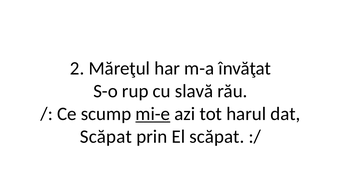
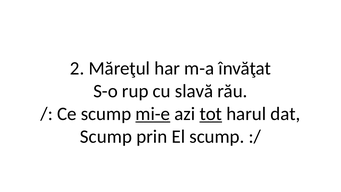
tot underline: none -> present
Scăpat at (106, 136): Scăpat -> Scump
El scăpat: scăpat -> scump
